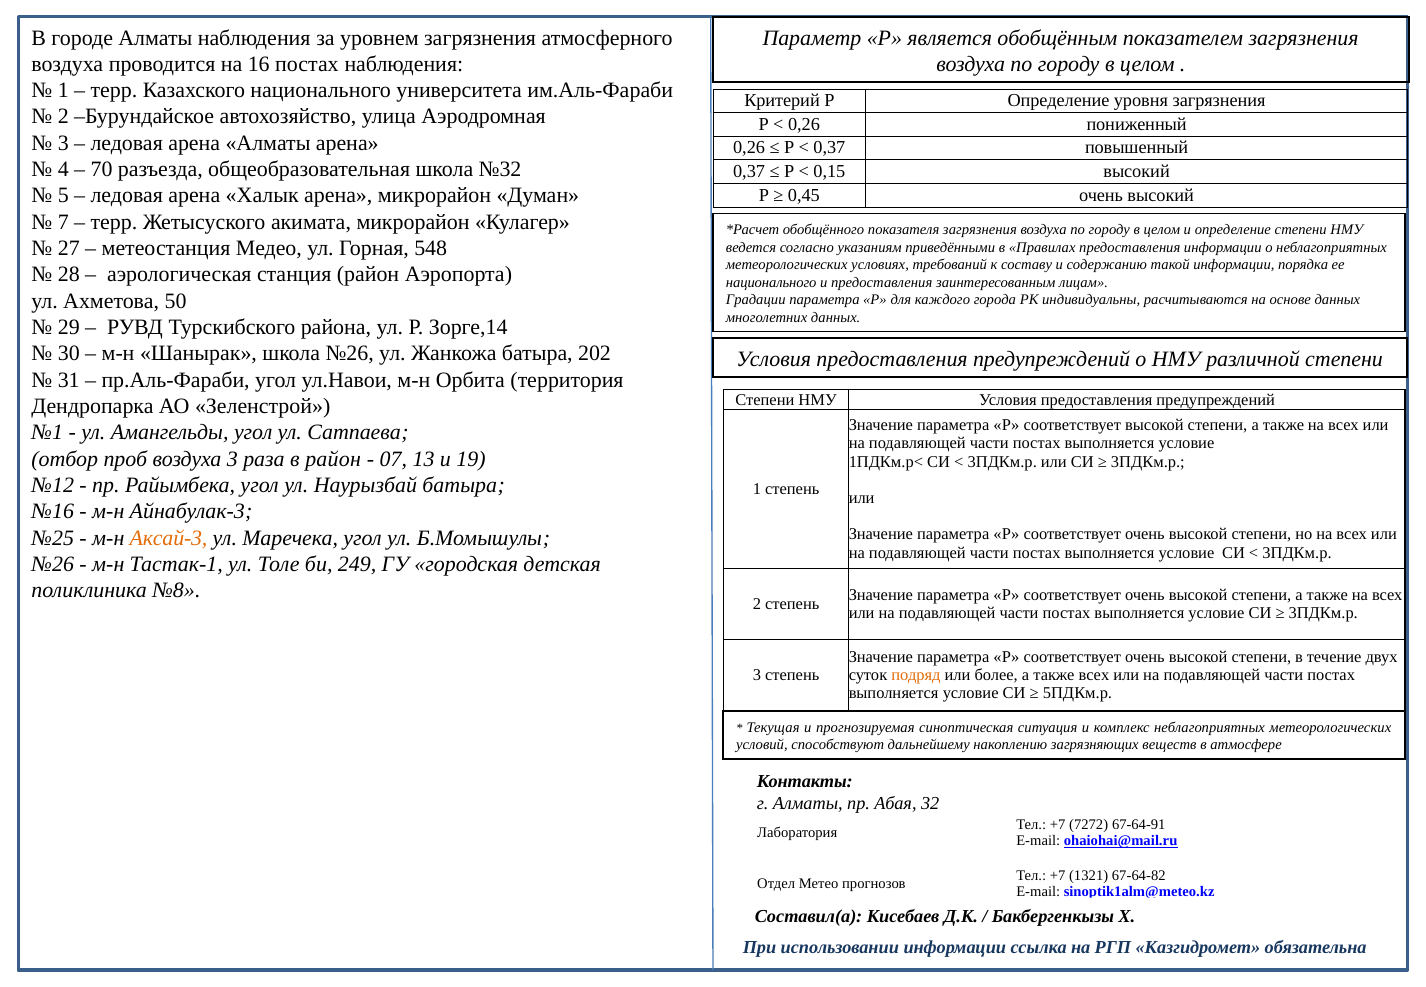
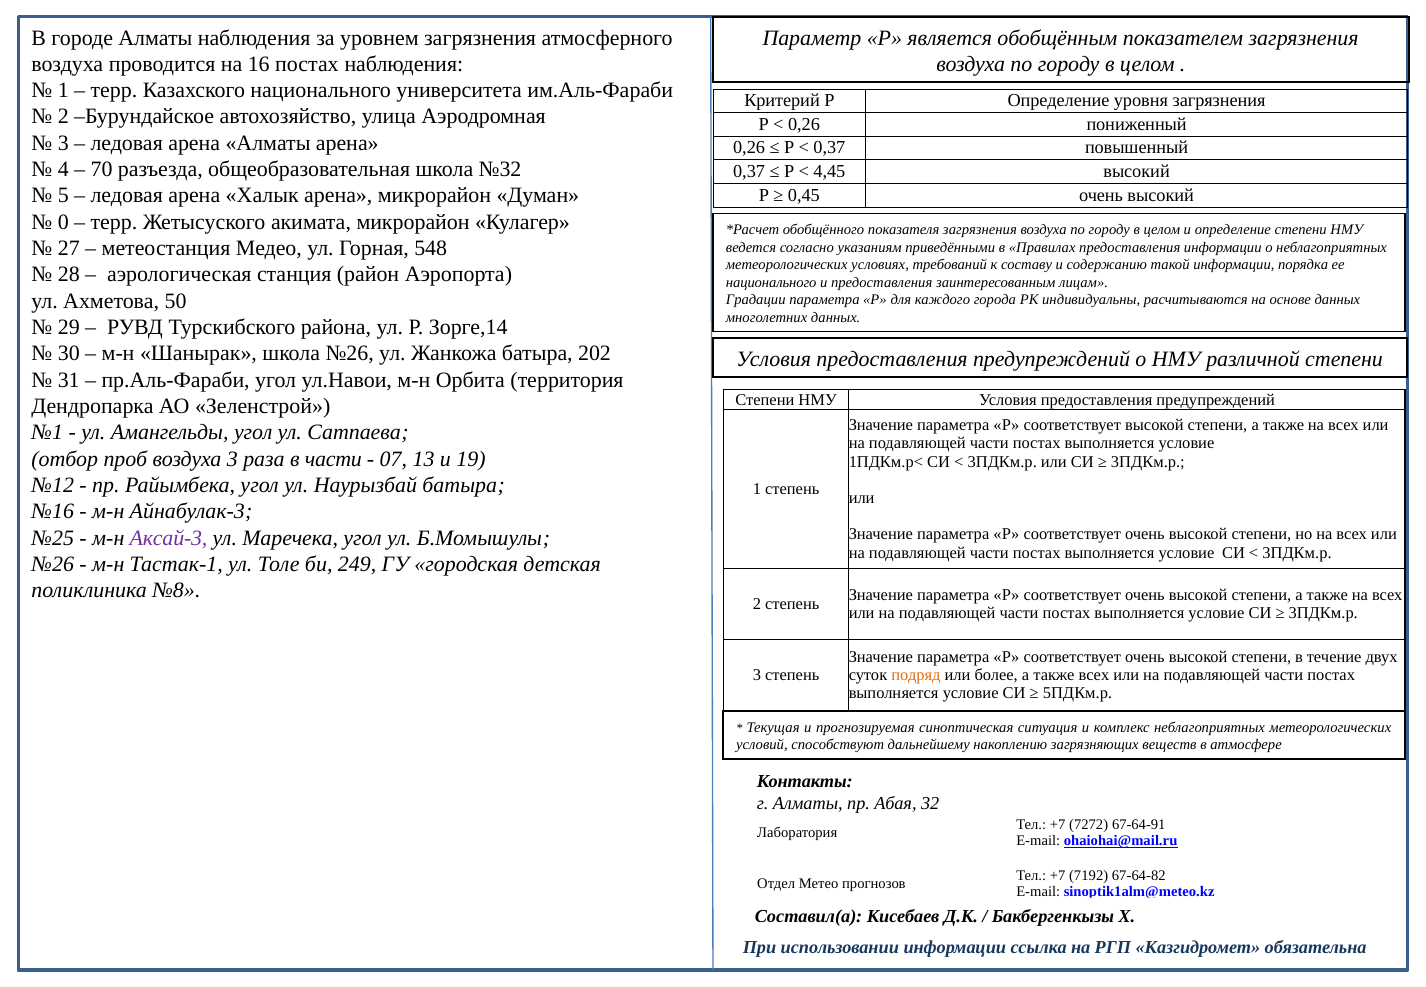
0,15: 0,15 -> 4,45
7: 7 -> 0
в район: район -> части
Аксай-3 colour: orange -> purple
1321: 1321 -> 7192
